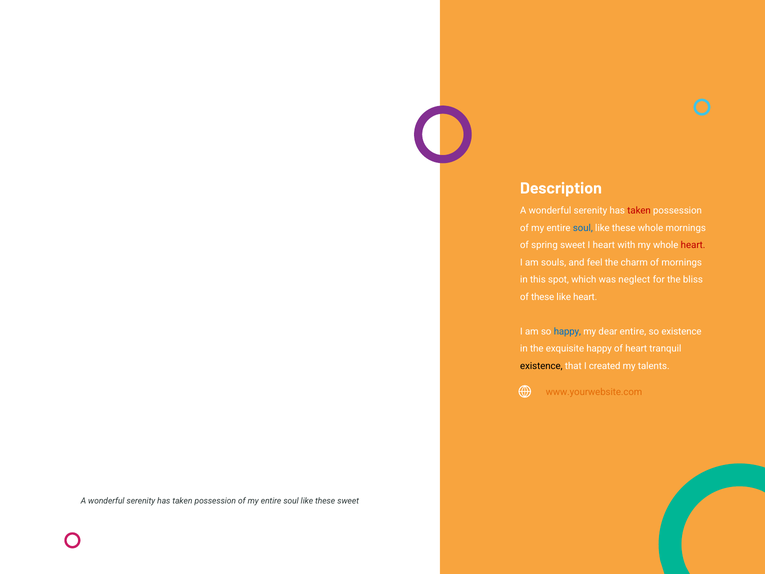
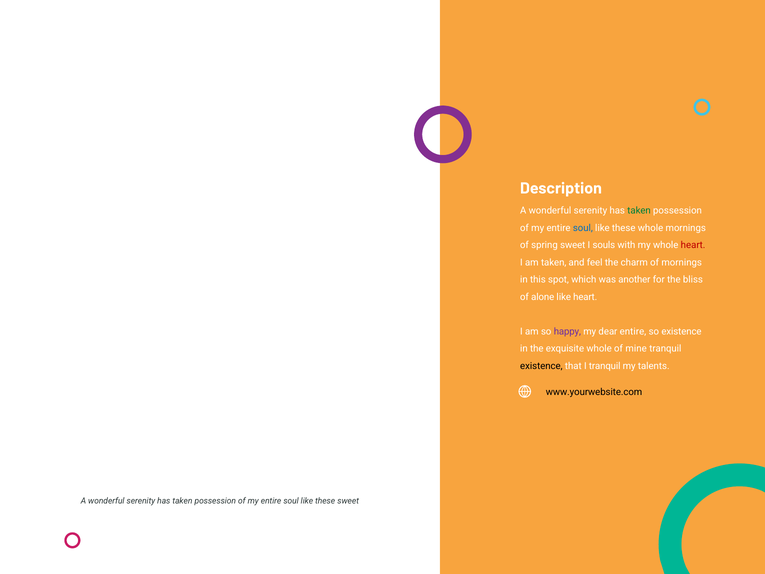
taken at (639, 211) colour: red -> green
I heart: heart -> souls
am souls: souls -> taken
neglect: neglect -> another
of these: these -> alone
happy at (567, 331) colour: blue -> purple
exquisite happy: happy -> whole
of heart: heart -> mine
I created: created -> tranquil
www.yourwebsite.com colour: orange -> black
